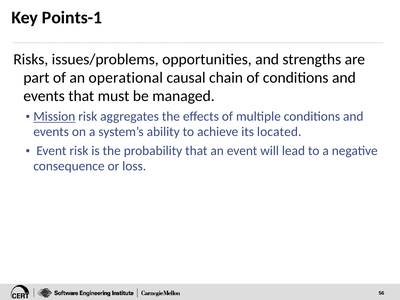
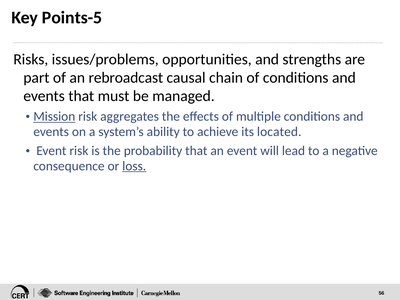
Points-1: Points-1 -> Points-5
operational: operational -> rebroadcast
loss underline: none -> present
